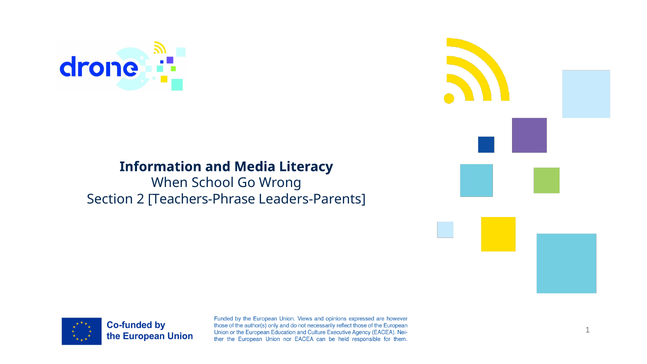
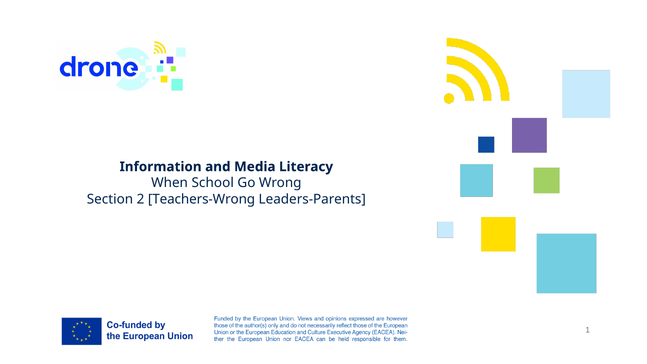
Teachers-Phrase: Teachers-Phrase -> Teachers-Wrong
